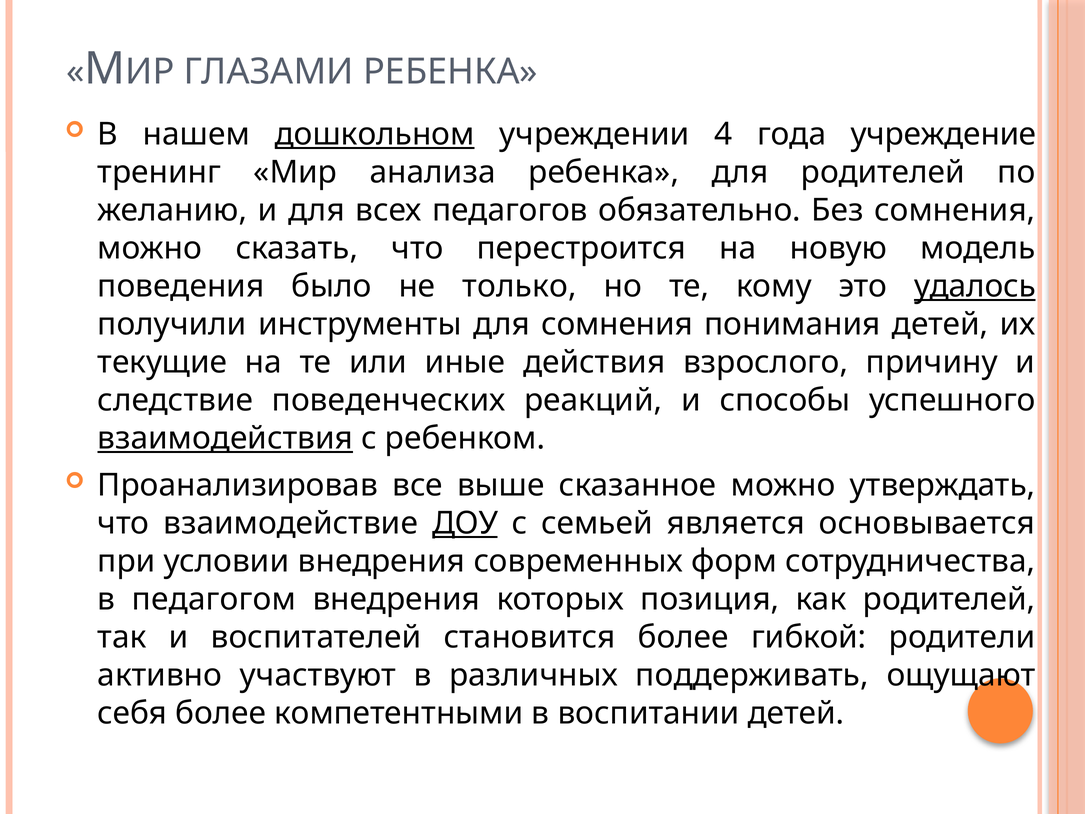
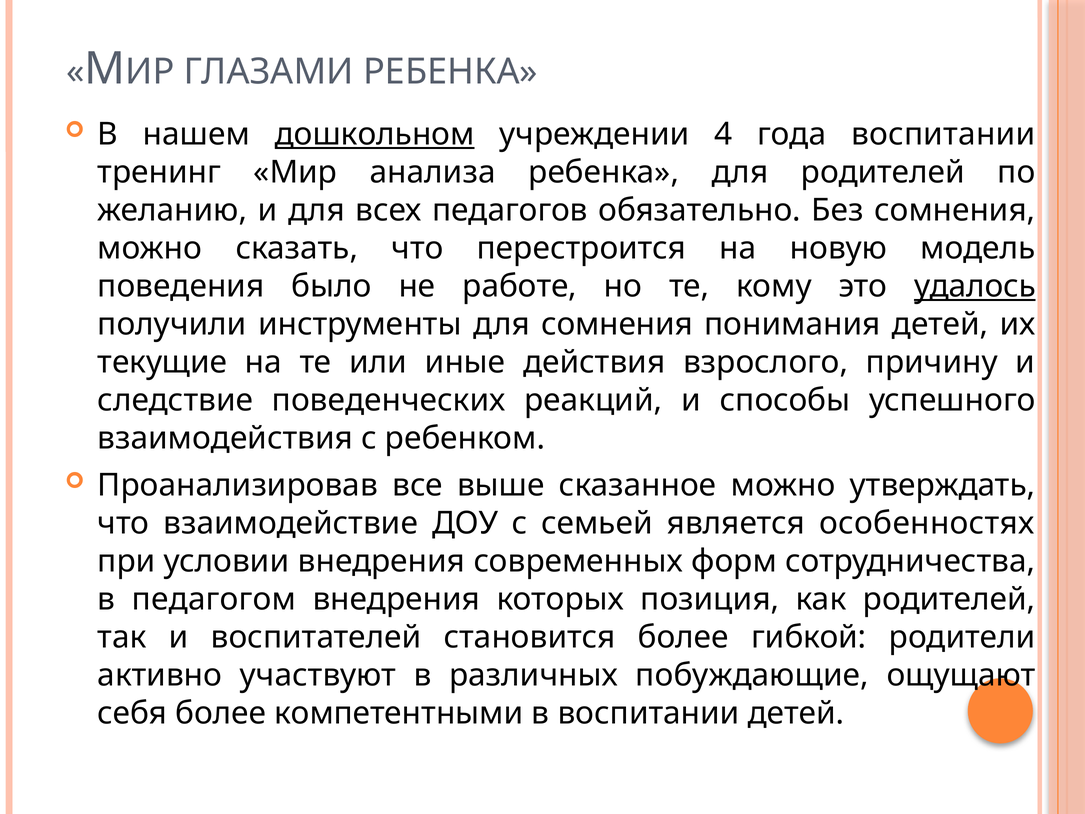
года учреждение: учреждение -> воспитании
только: только -> работе
взаимодействия underline: present -> none
ДОУ underline: present -> none
основывается: основывается -> особенностях
поддерживать: поддерживать -> побуждающие
